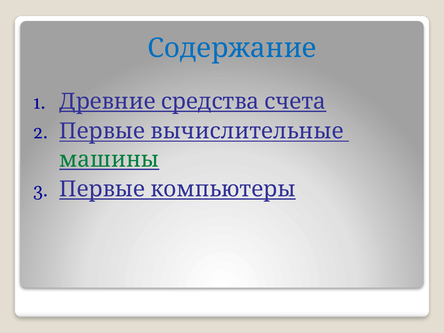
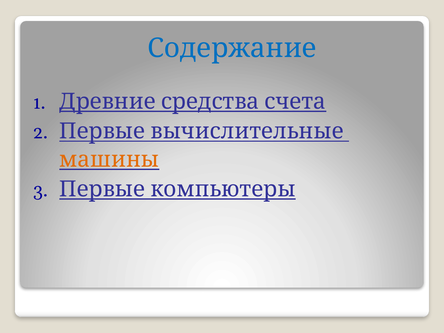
машины colour: green -> orange
